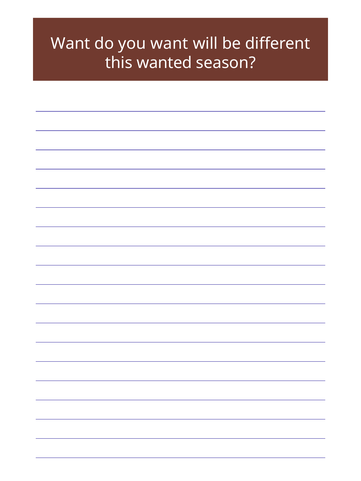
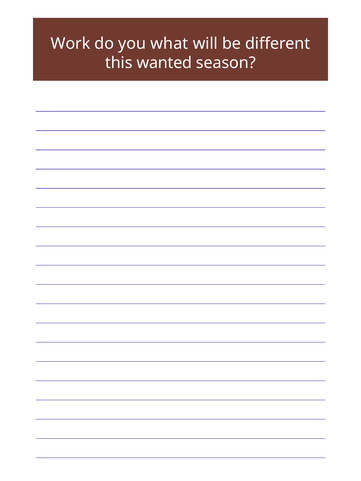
Want at (70, 44): Want -> Work
you want: want -> what
